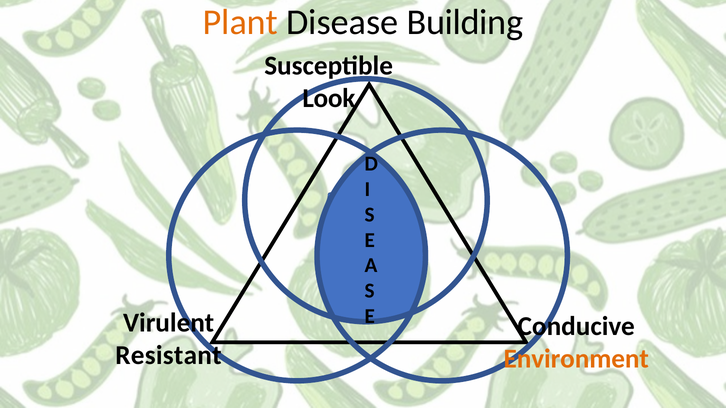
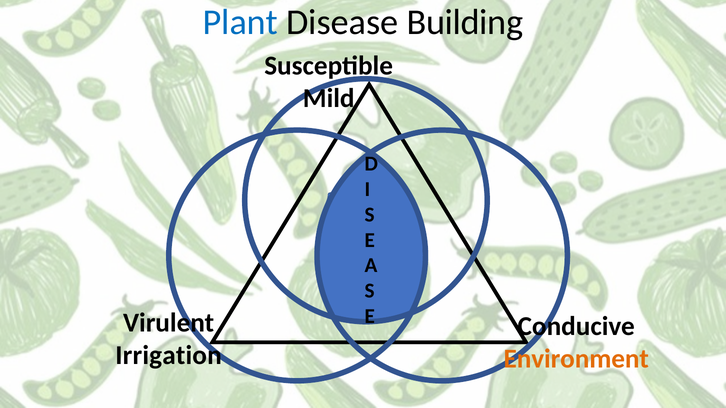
Plant colour: orange -> blue
Look: Look -> Mild
Resistant: Resistant -> Irrigation
